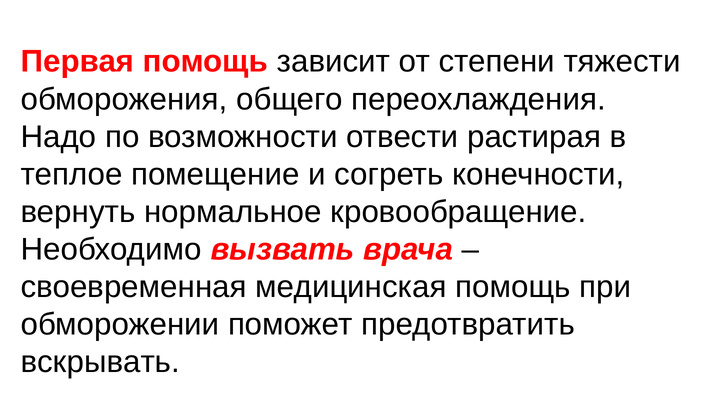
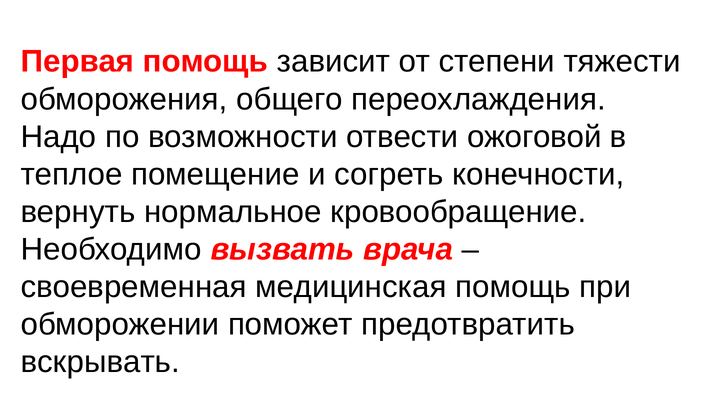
растирая: растирая -> ожоговой
